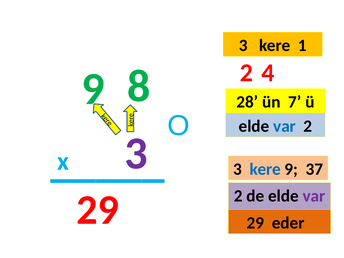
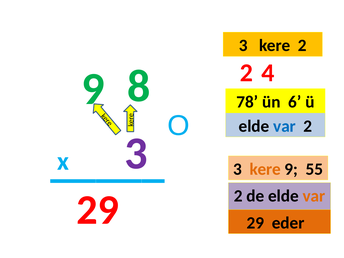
kere 1: 1 -> 2
28: 28 -> 78
7: 7 -> 6
kere at (265, 169) colour: blue -> orange
37: 37 -> 55
var at (314, 196) colour: purple -> orange
